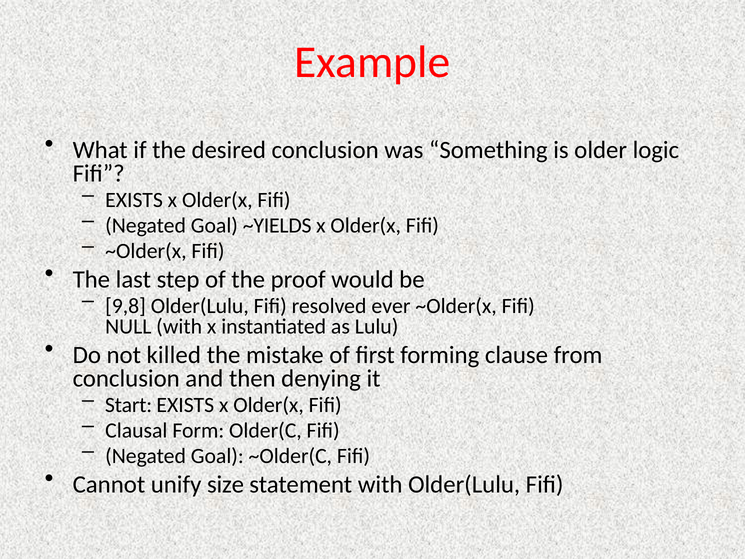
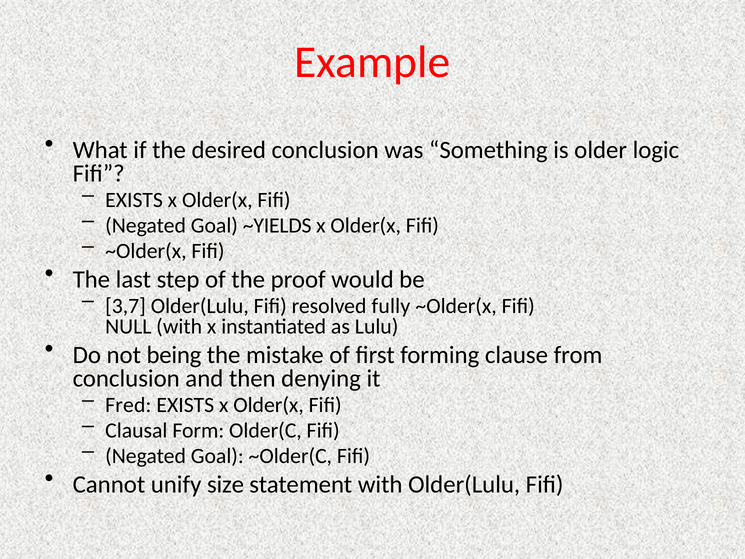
9,8: 9,8 -> 3,7
ever: ever -> fully
killed: killed -> being
Start: Start -> Fred
